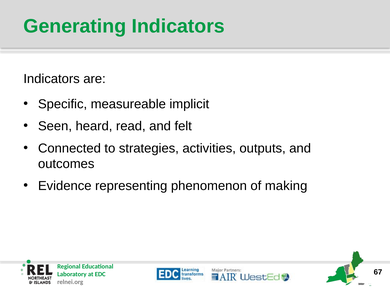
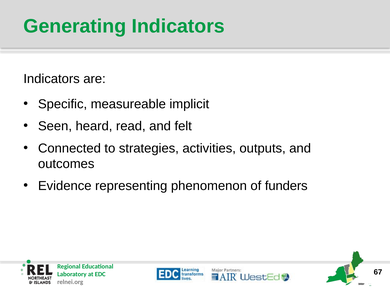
making: making -> funders
